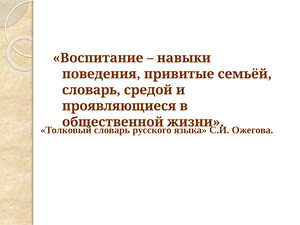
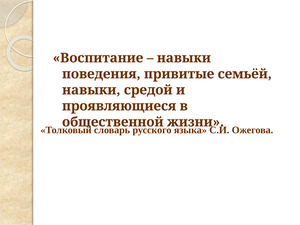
словарь at (91, 90): словарь -> навыки
